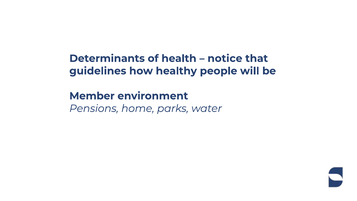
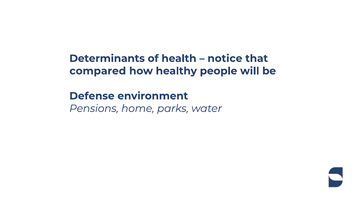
guidelines: guidelines -> compared
Member: Member -> Defense
